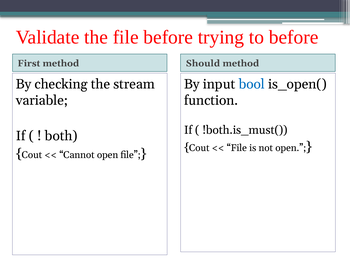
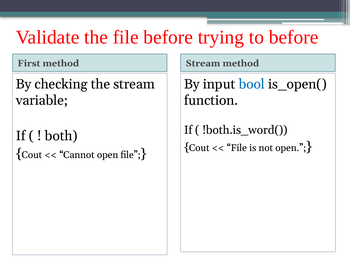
method Should: Should -> Stream
!both.is_must(: !both.is_must( -> !both.is_word(
